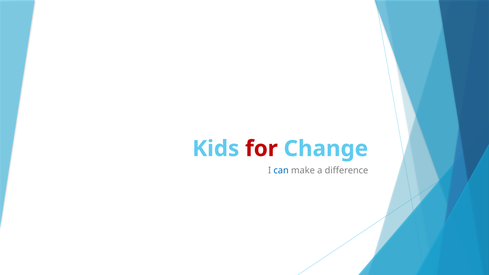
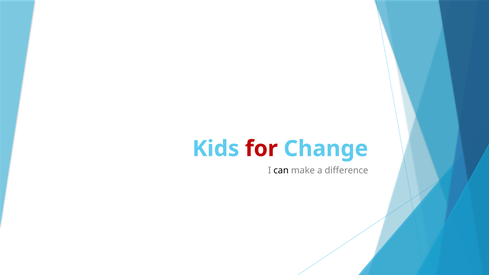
can colour: blue -> black
